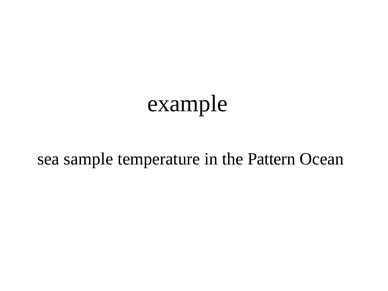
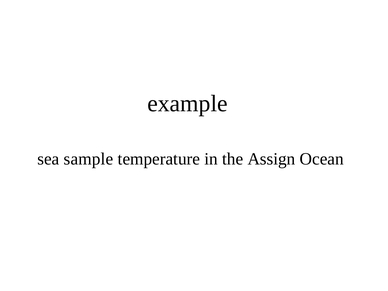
Pattern: Pattern -> Assign
